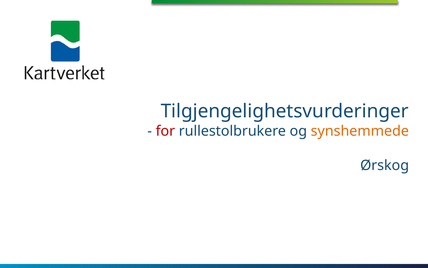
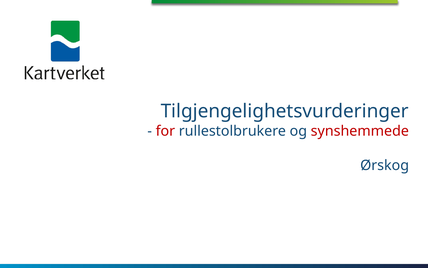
synshemmede colour: orange -> red
